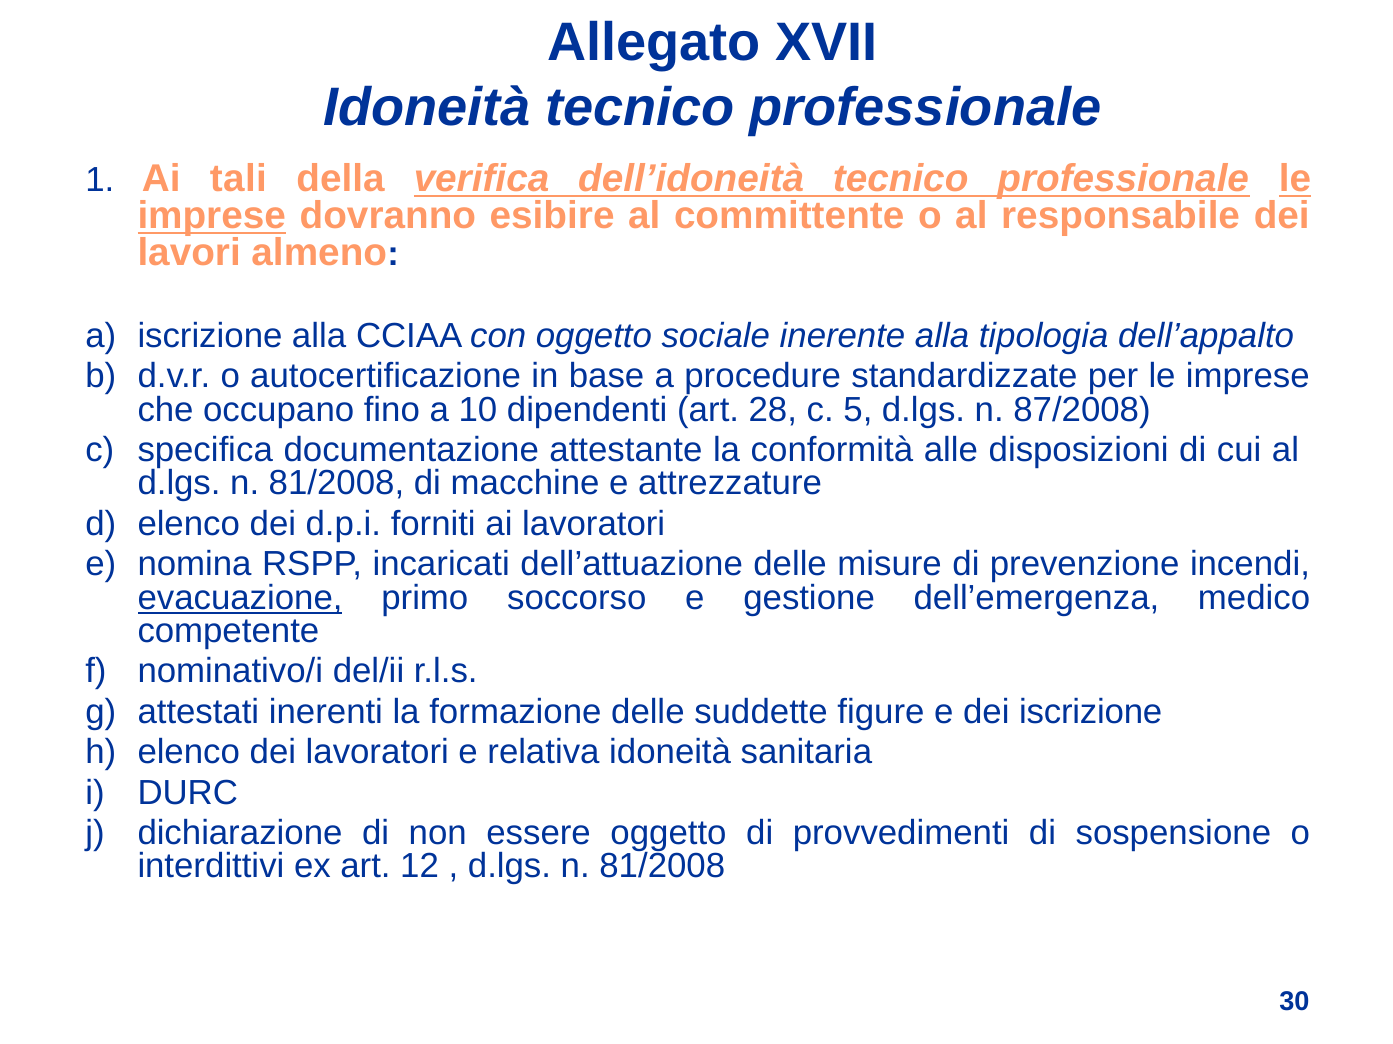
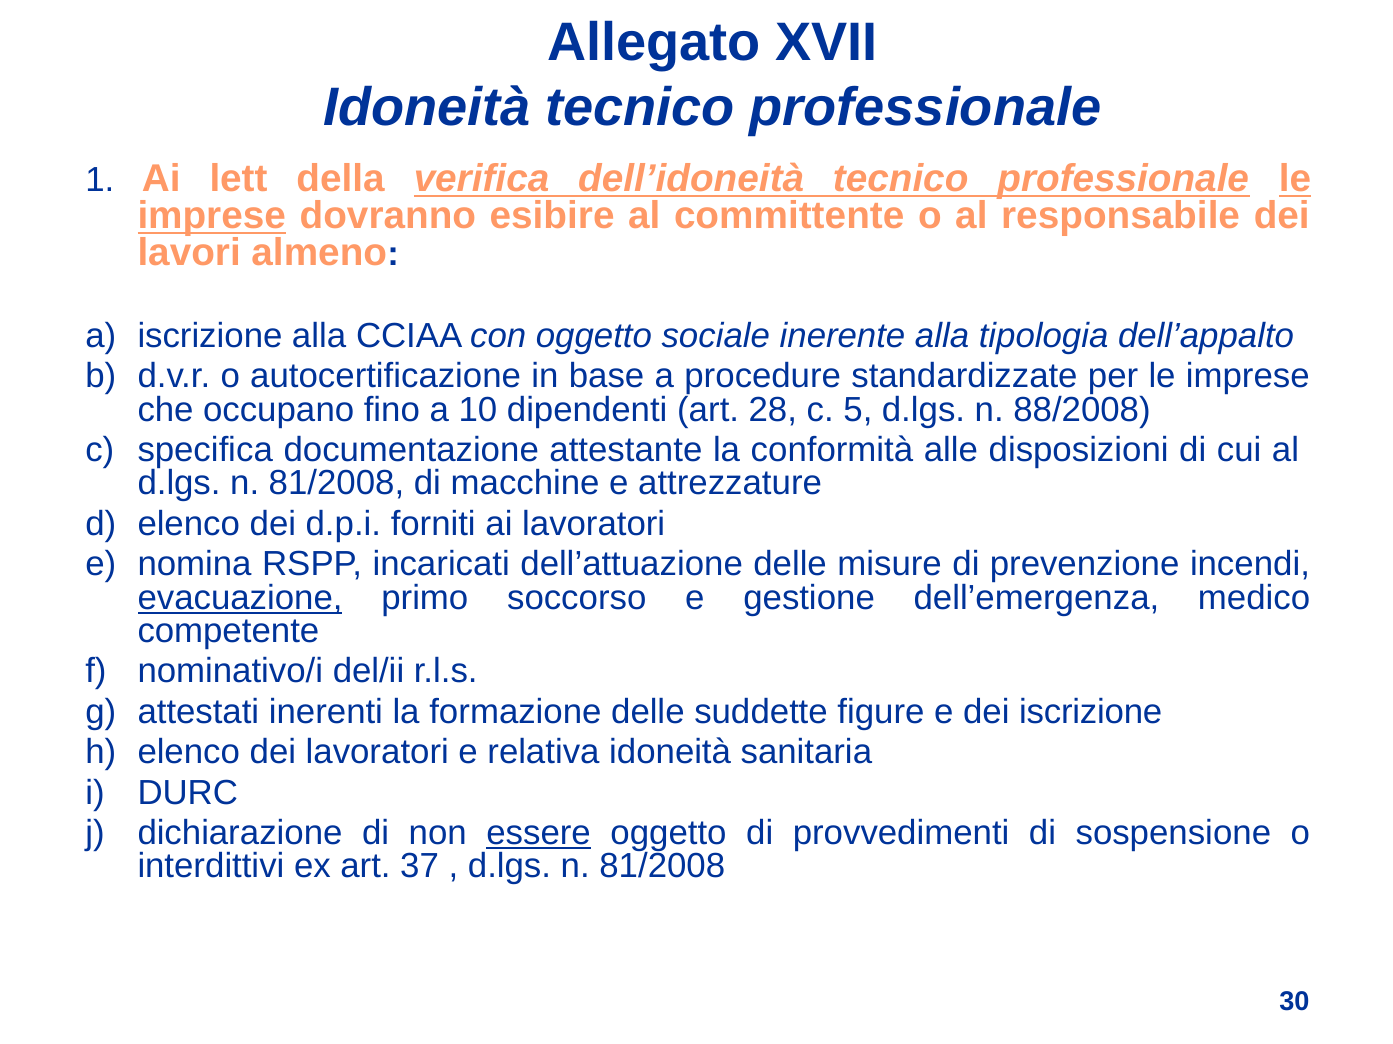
tali: tali -> lett
87/2008: 87/2008 -> 88/2008
essere underline: none -> present
12: 12 -> 37
